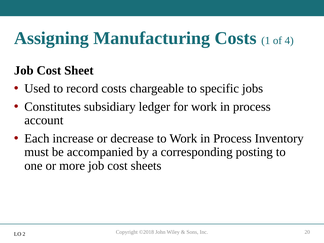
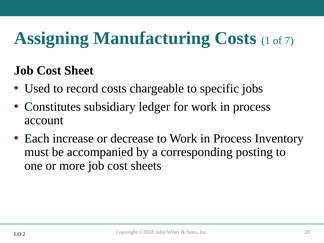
4: 4 -> 7
